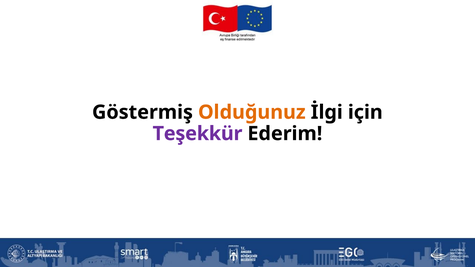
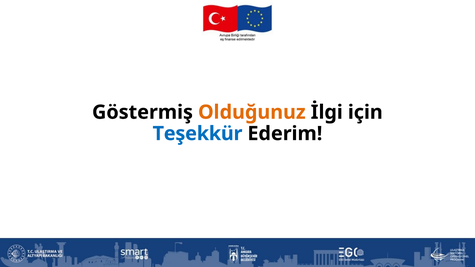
Teşekkür colour: purple -> blue
